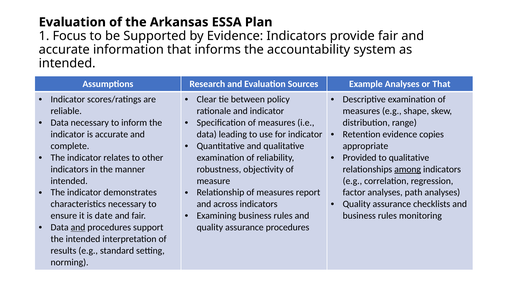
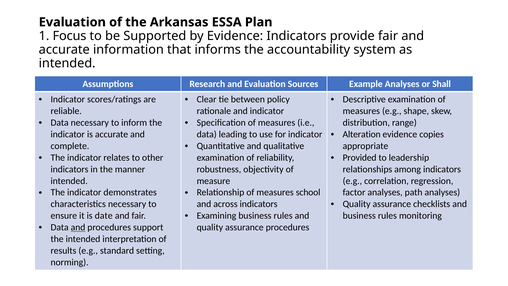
or That: That -> Shall
Retention: Retention -> Alteration
to qualitative: qualitative -> leadership
among underline: present -> none
report: report -> school
